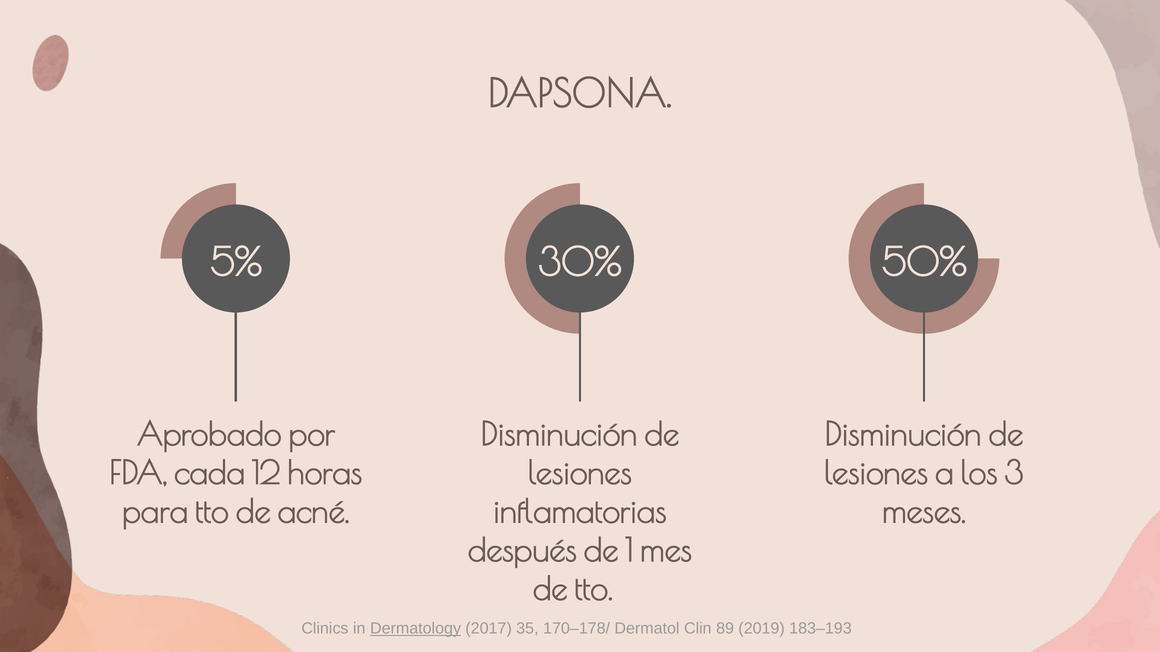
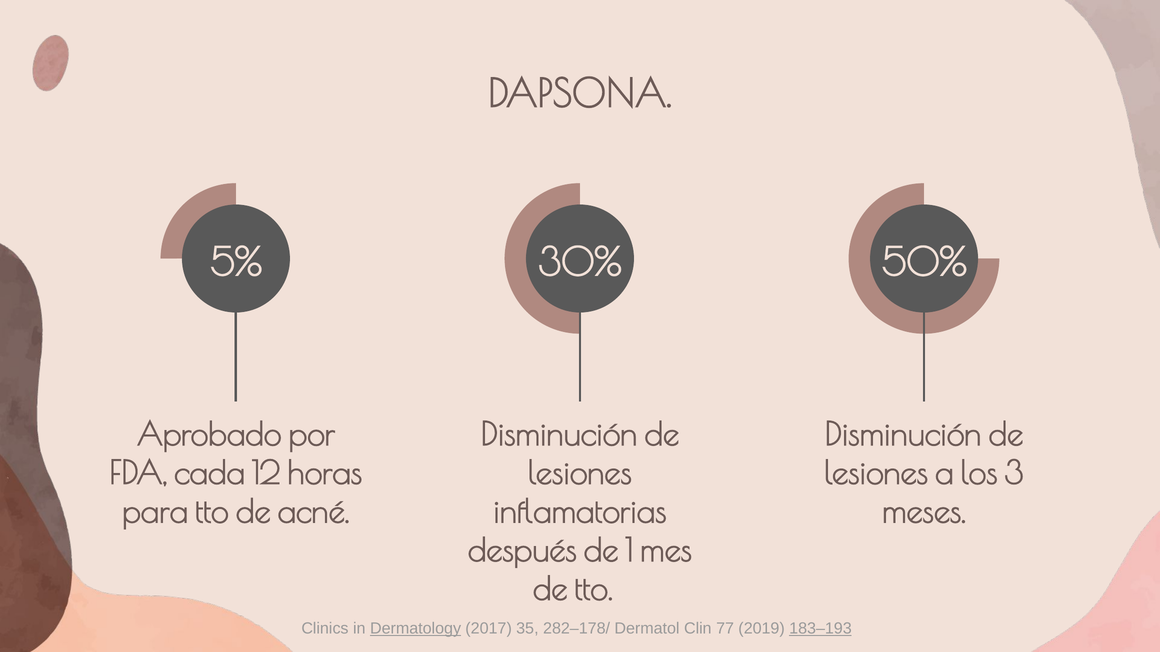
170–178/: 170–178/ -> 282–178/
89: 89 -> 77
183–193 underline: none -> present
